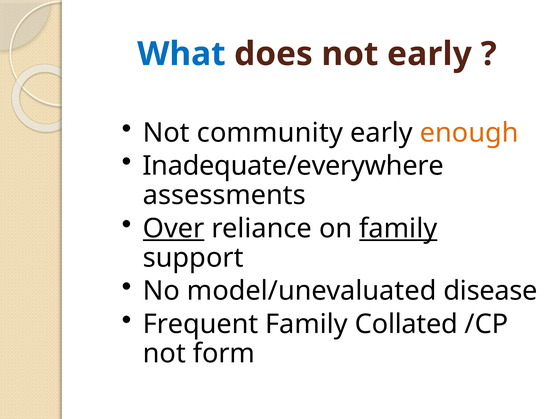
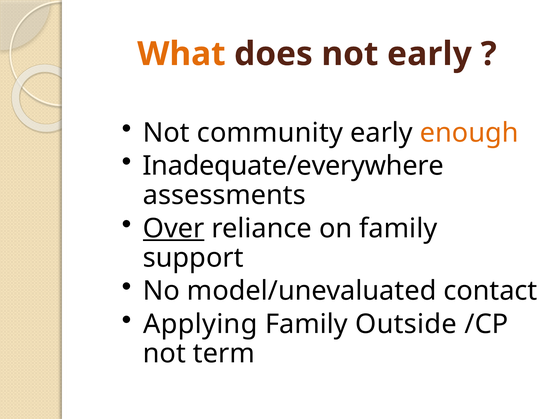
What colour: blue -> orange
family at (398, 229) underline: present -> none
disease: disease -> contact
Frequent: Frequent -> Applying
Collated: Collated -> Outside
form: form -> term
